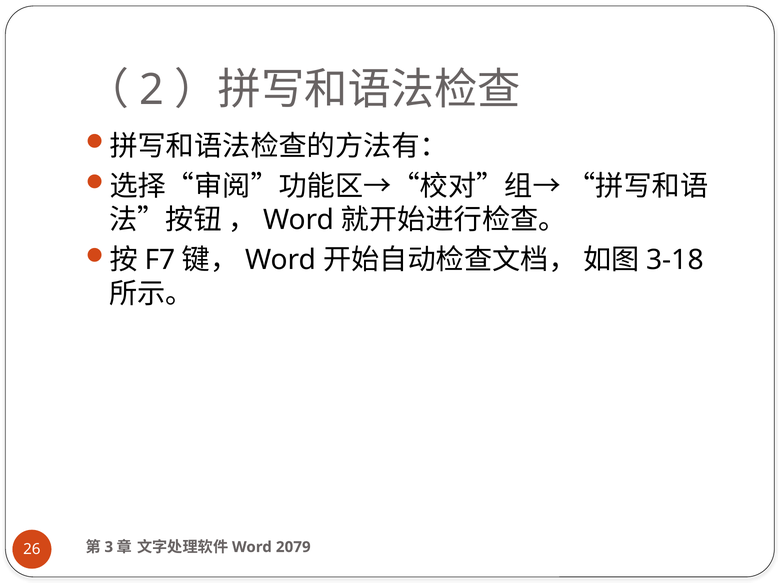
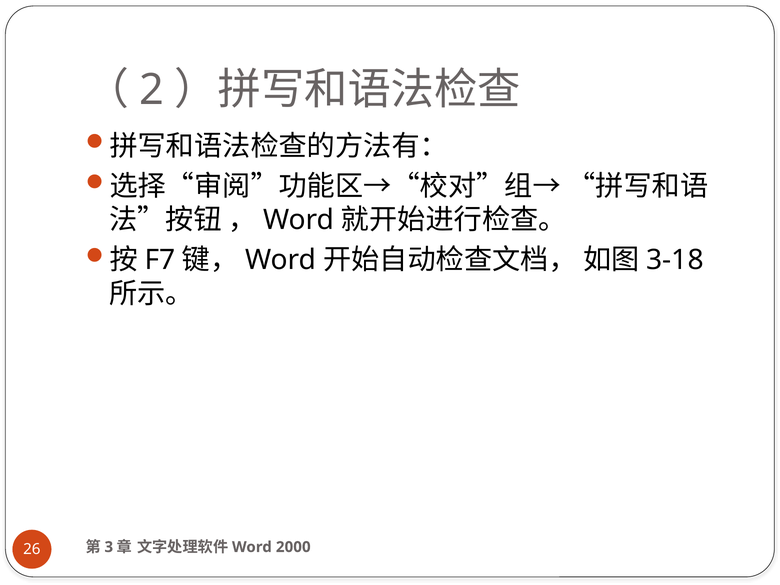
2079: 2079 -> 2000
